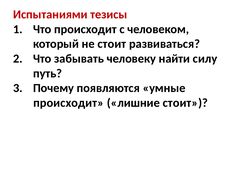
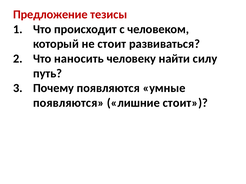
Испытаниями: Испытаниями -> Предложение
забывать: забывать -> наносить
происходит at (69, 103): происходит -> появляются
